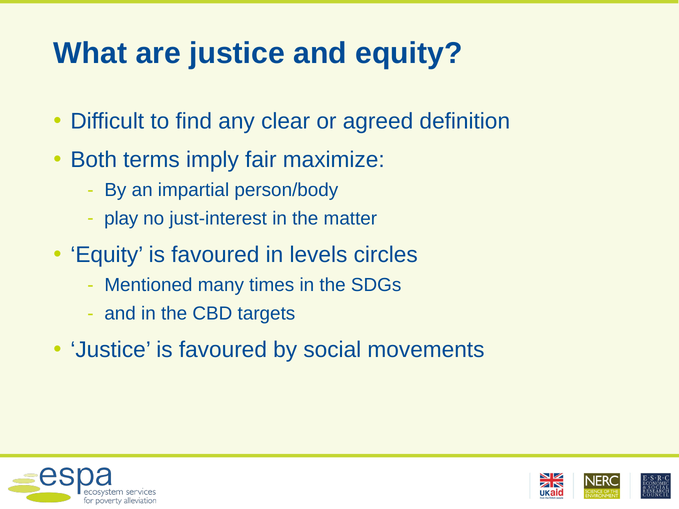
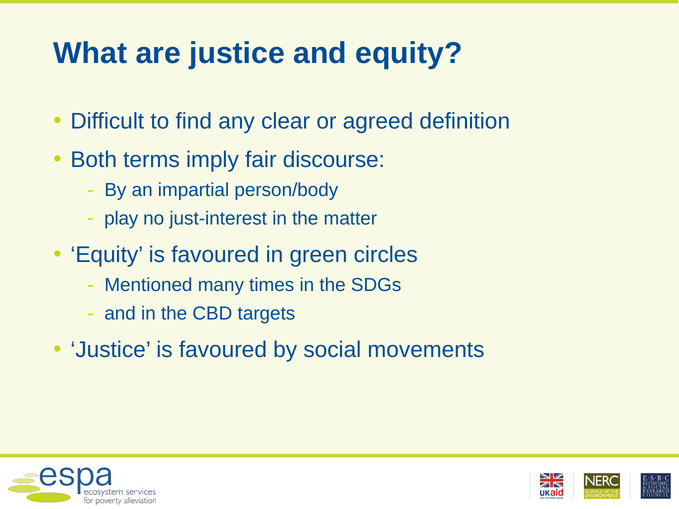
maximize: maximize -> discourse
levels: levels -> green
